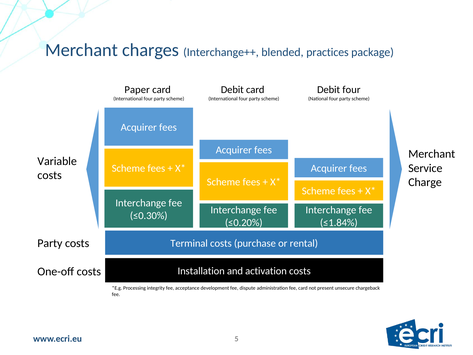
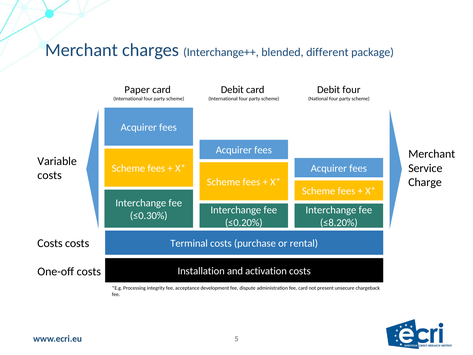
practices: practices -> different
≤1.84%: ≤1.84% -> ≤8.20%
Party at (50, 243): Party -> Costs
